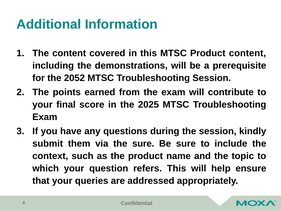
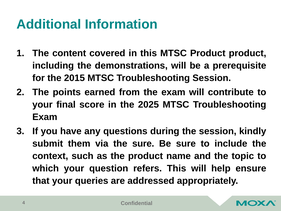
Product content: content -> product
2052: 2052 -> 2015
